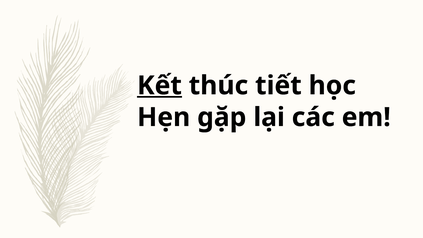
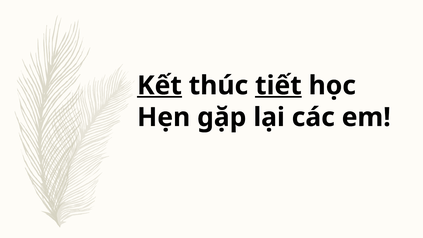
tiết underline: none -> present
